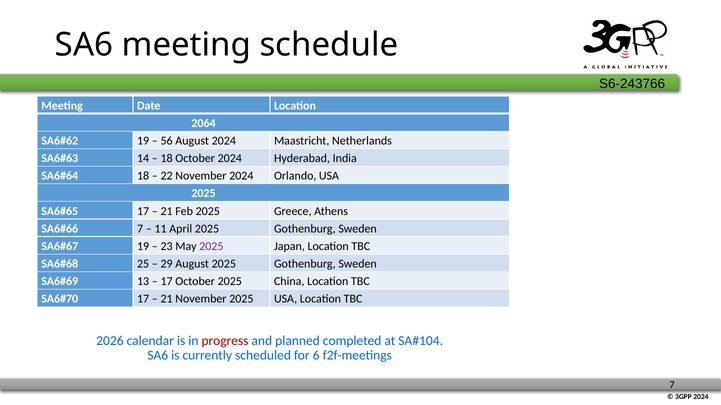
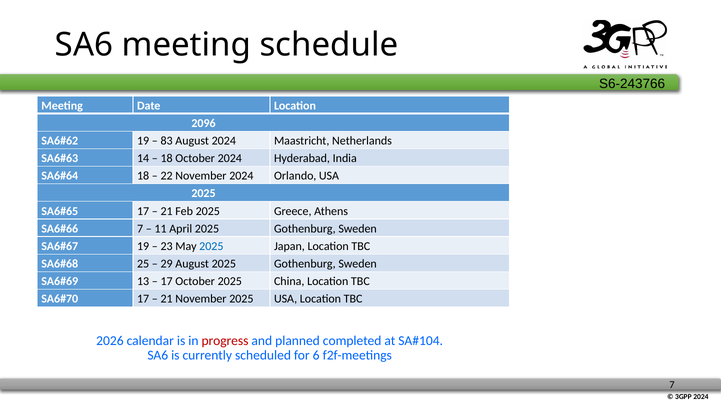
2064: 2064 -> 2096
56: 56 -> 83
2025 at (211, 247) colour: purple -> blue
